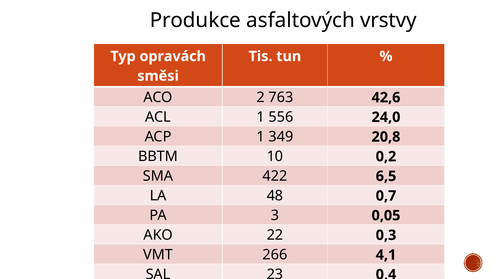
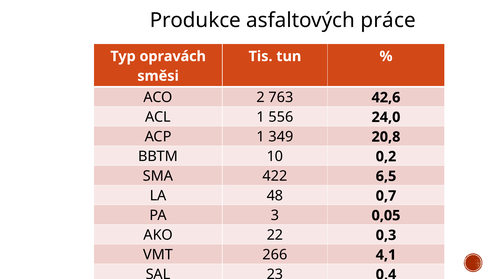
vrstvy: vrstvy -> práce
